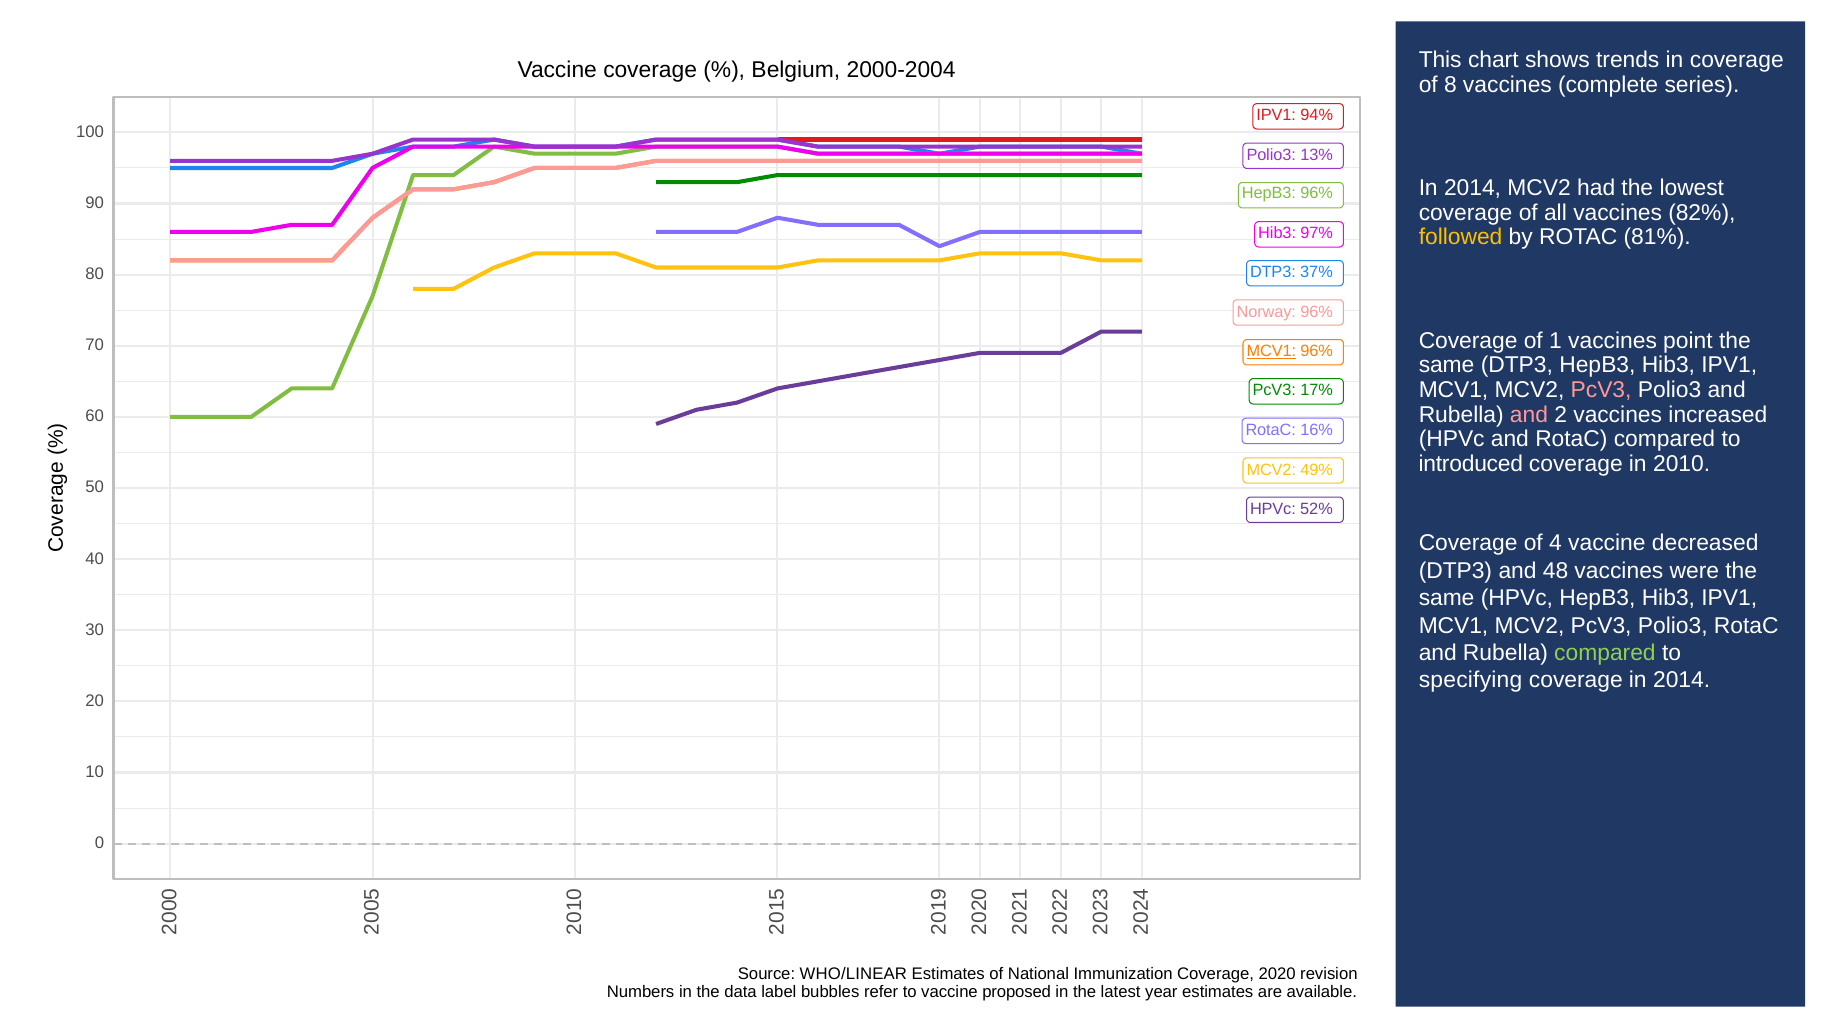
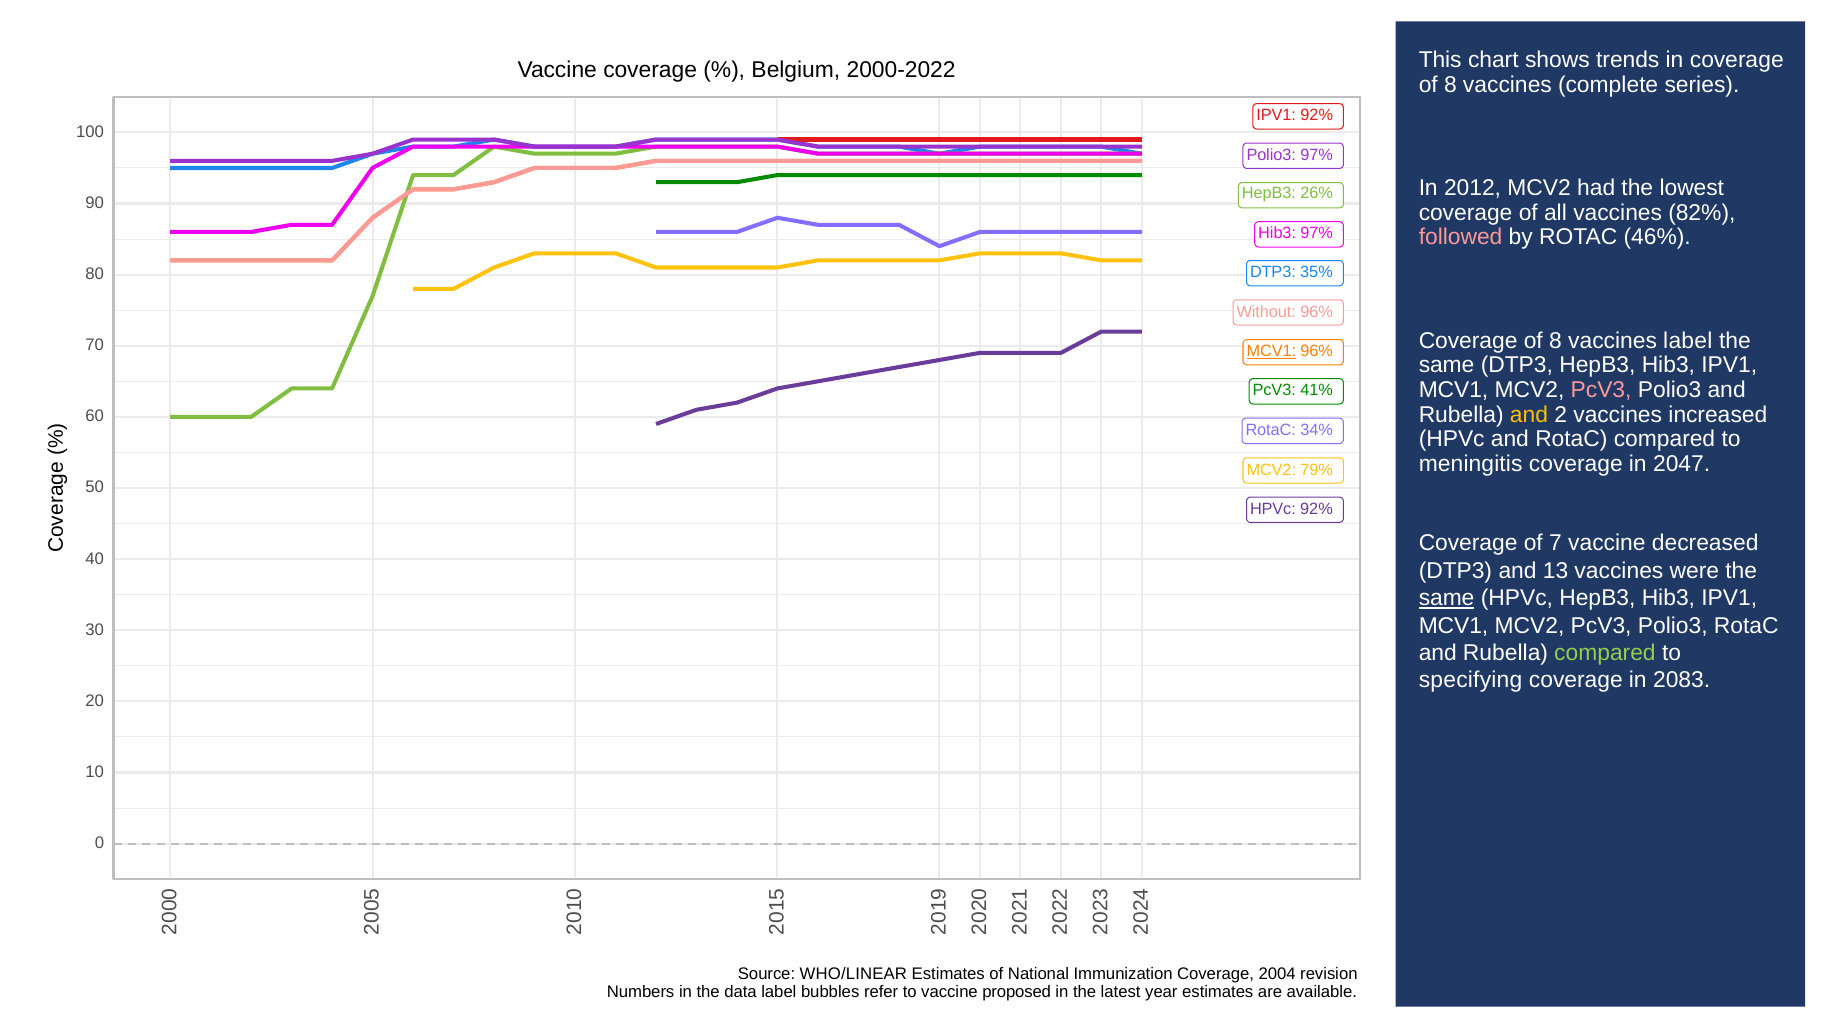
2000-2004: 2000-2004 -> 2000-2022
IPV1 94%: 94% -> 92%
Polio3 13%: 13% -> 97%
2014 at (1473, 188): 2014 -> 2012
HepB3 96%: 96% -> 26%
followed colour: yellow -> pink
81%: 81% -> 46%
37%: 37% -> 35%
Norway: Norway -> Without
1 at (1556, 341): 1 -> 8
vaccines point: point -> label
17%: 17% -> 41%
and at (1529, 415) colour: pink -> yellow
16%: 16% -> 34%
introduced: introduced -> meningitis
2010: 2010 -> 2047
49%: 49% -> 79%
HPVc 52%: 52% -> 92%
of 4: 4 -> 7
48: 48 -> 13
same at (1447, 598) underline: none -> present
coverage in 2014: 2014 -> 2083
2020: 2020 -> 2004
